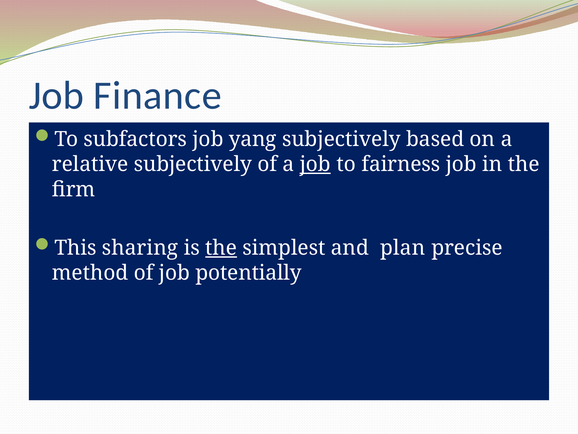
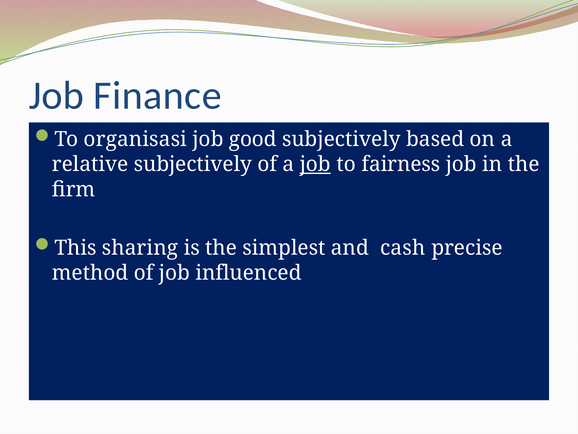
subfactors: subfactors -> organisasi
yang: yang -> good
the at (221, 248) underline: present -> none
plan: plan -> cash
potentially: potentially -> influenced
